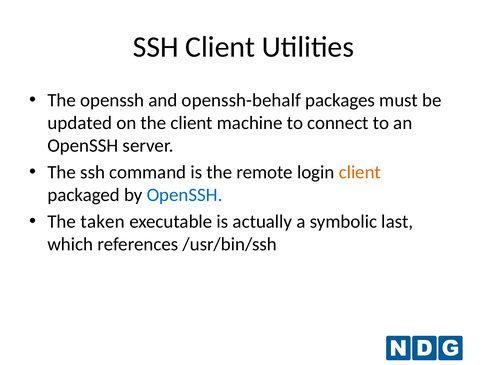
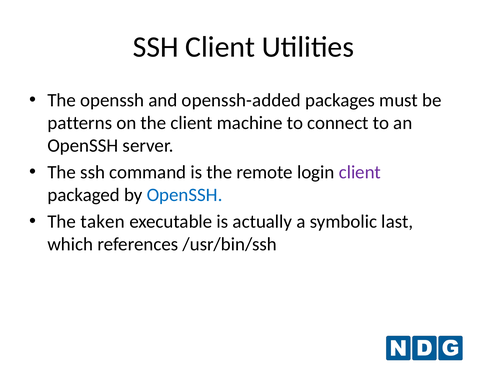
openssh-behalf: openssh-behalf -> openssh-added
updated: updated -> patterns
client at (360, 172) colour: orange -> purple
